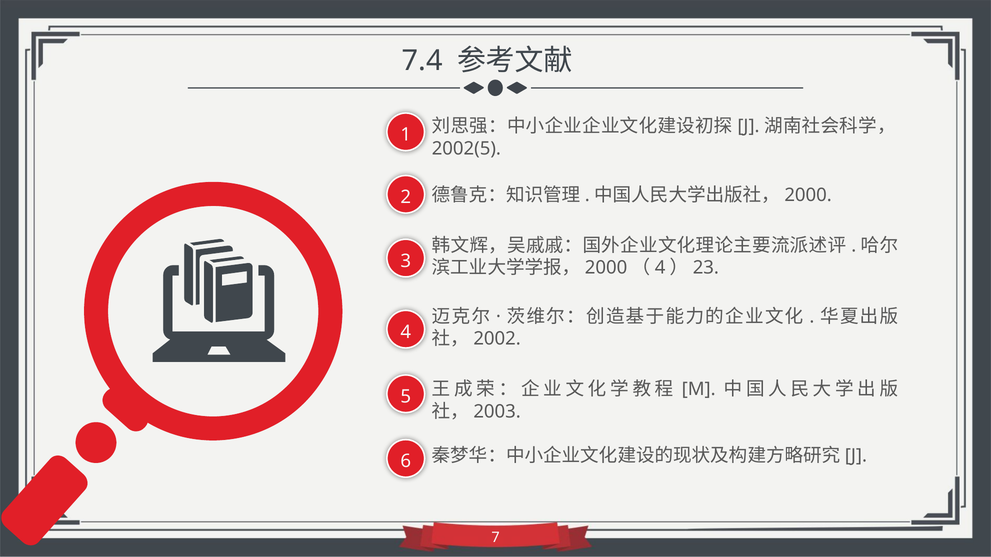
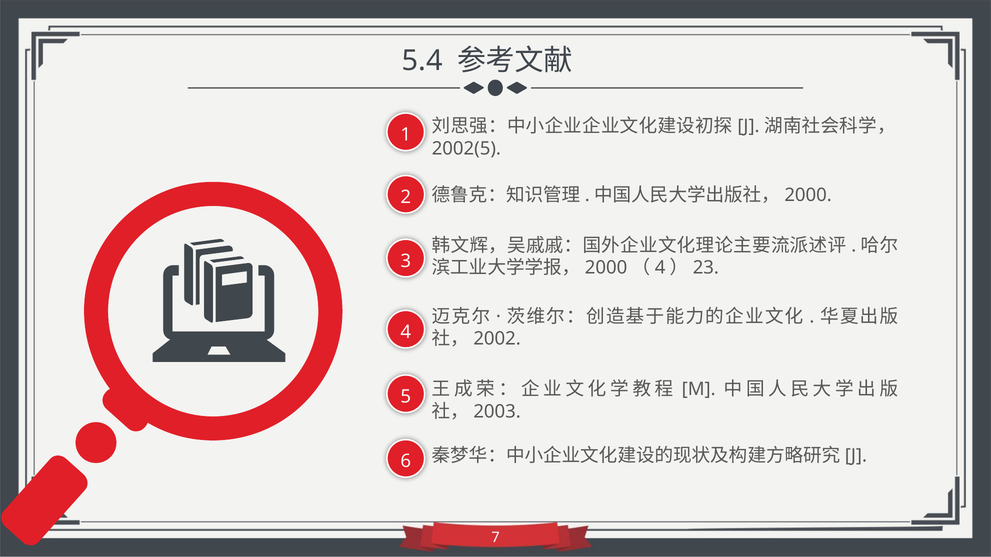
7.4: 7.4 -> 5.4
